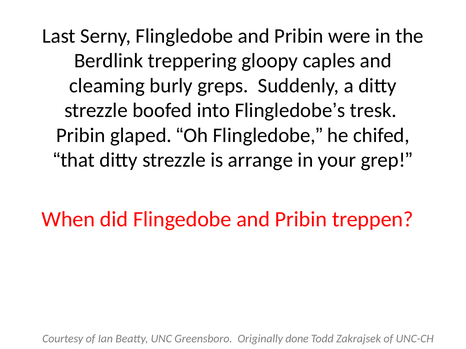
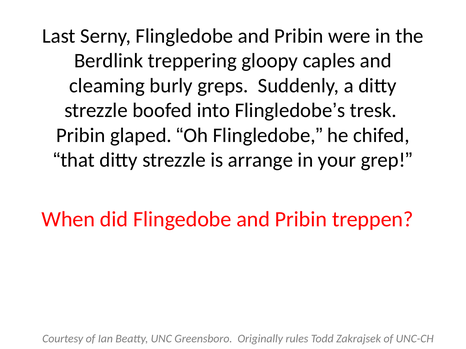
done: done -> rules
